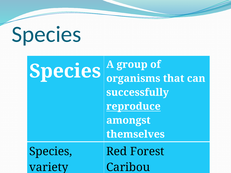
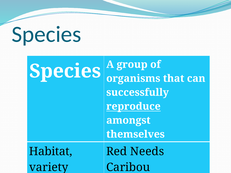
Species at (51, 152): Species -> Habitat
Forest: Forest -> Needs
